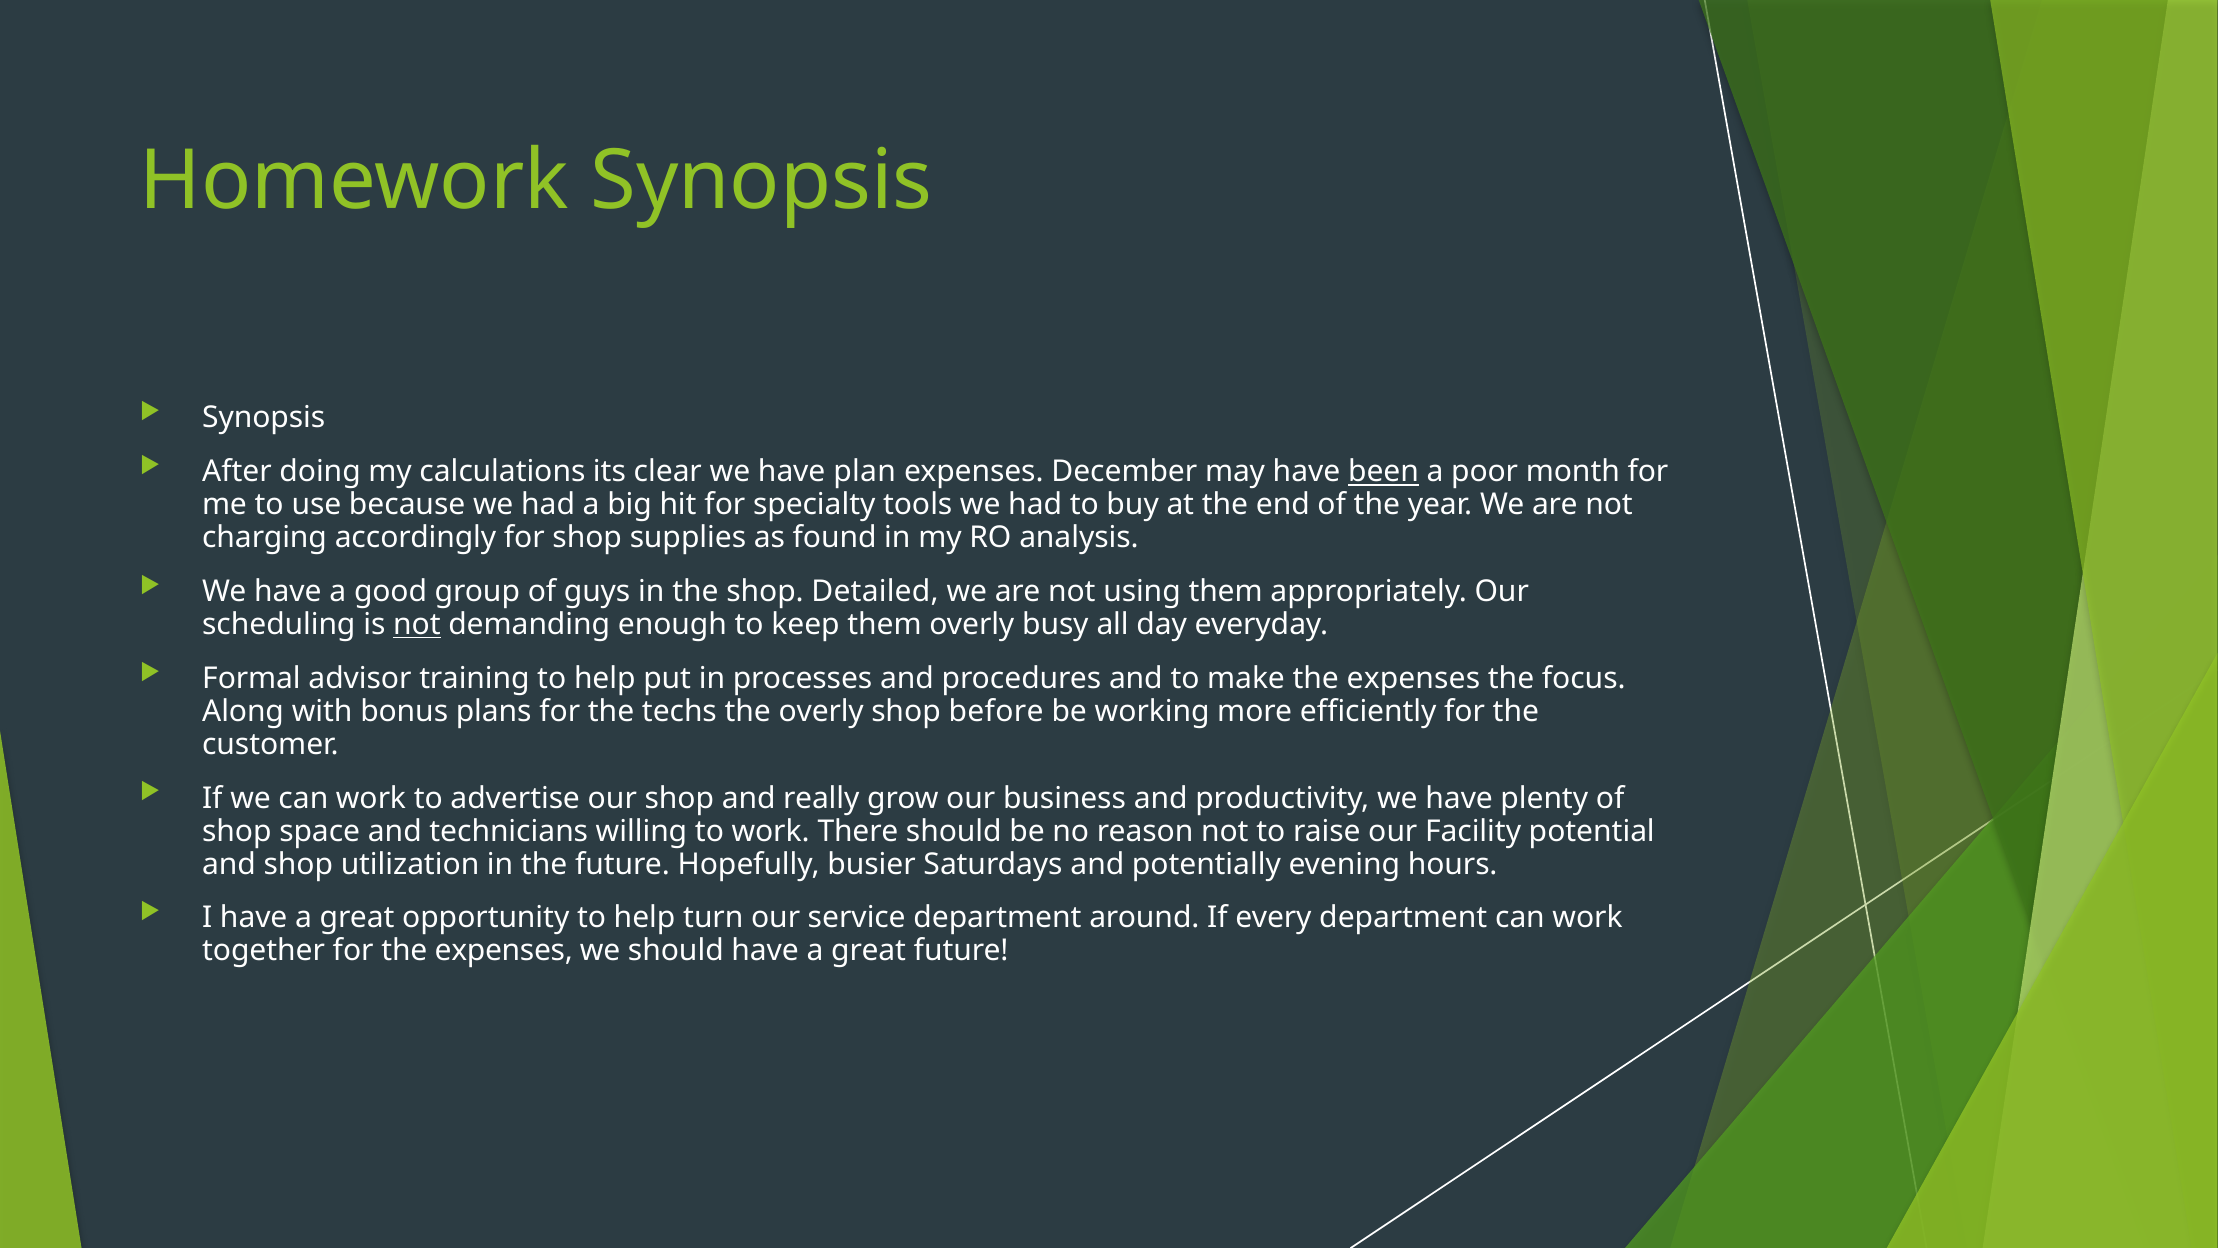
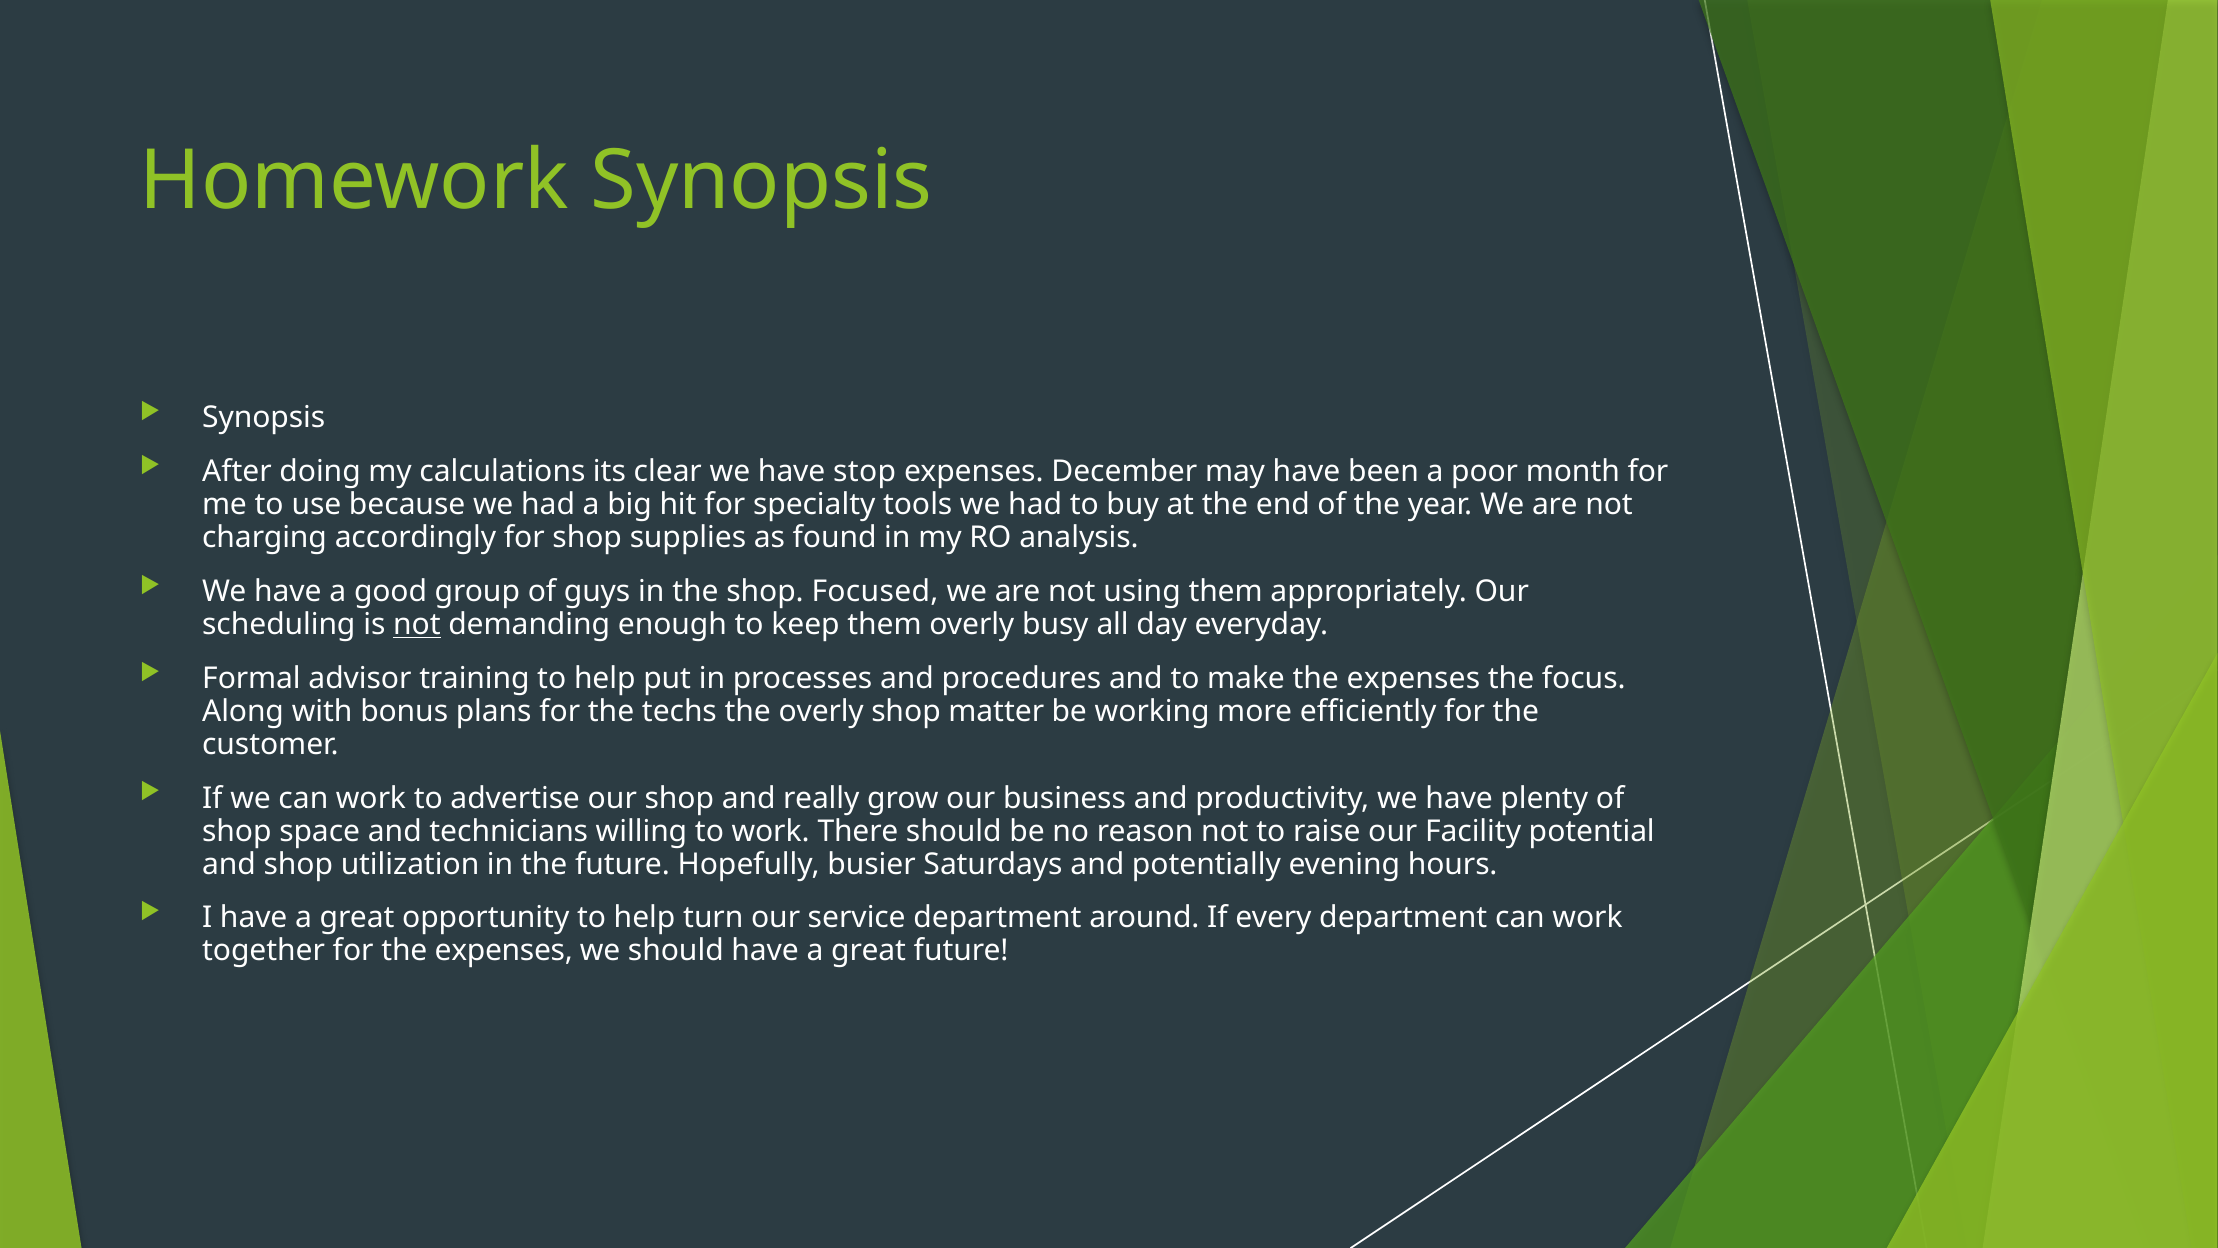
plan: plan -> stop
been underline: present -> none
Detailed: Detailed -> Focused
before: before -> matter
